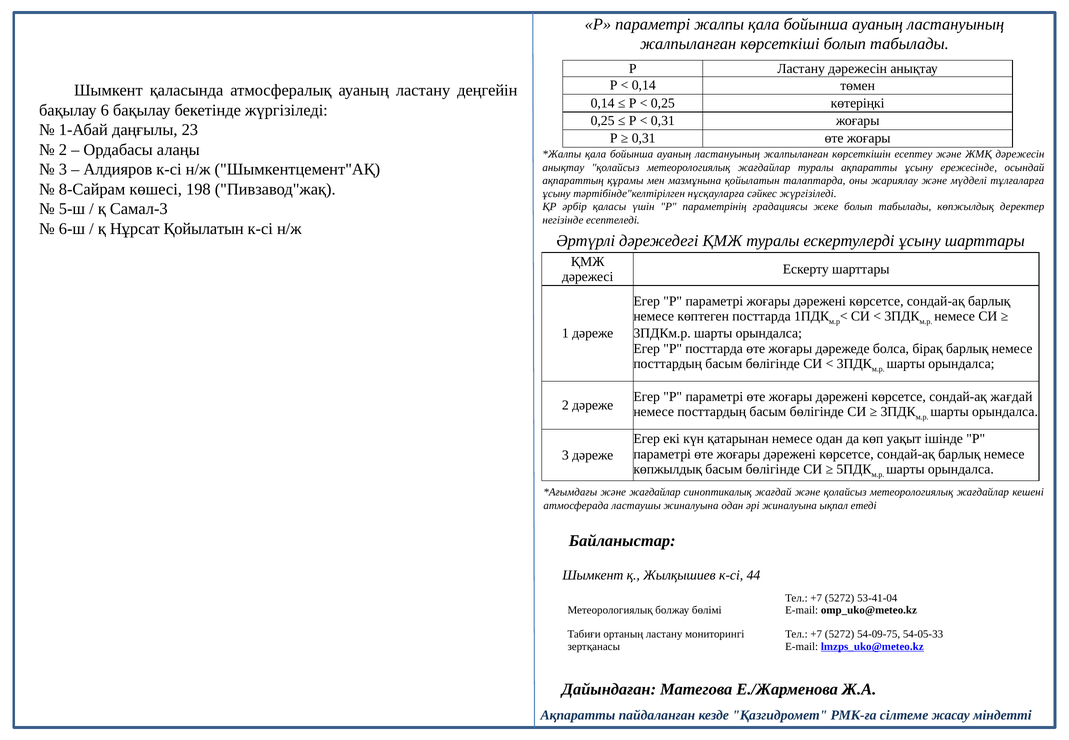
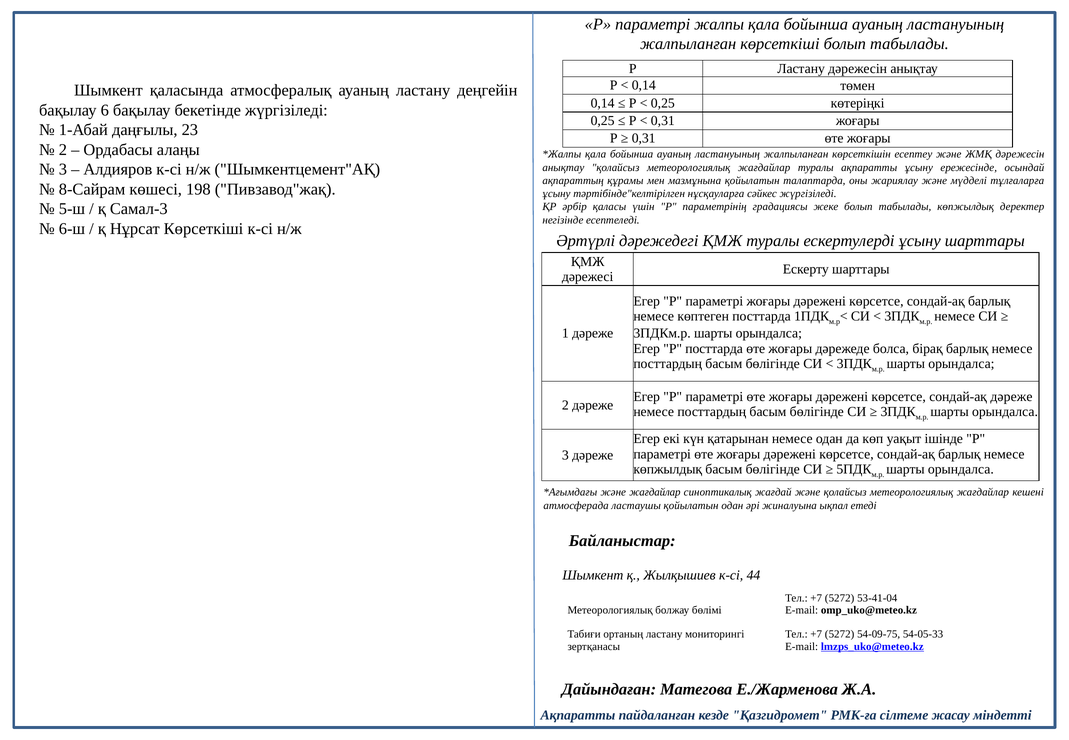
Нұрсат Қойылатын: Қойылатын -> Көрсеткіші
сондай-ақ жағдай: жағдай -> дәреже
ластаушы жиналуына: жиналуына -> қойылатын
